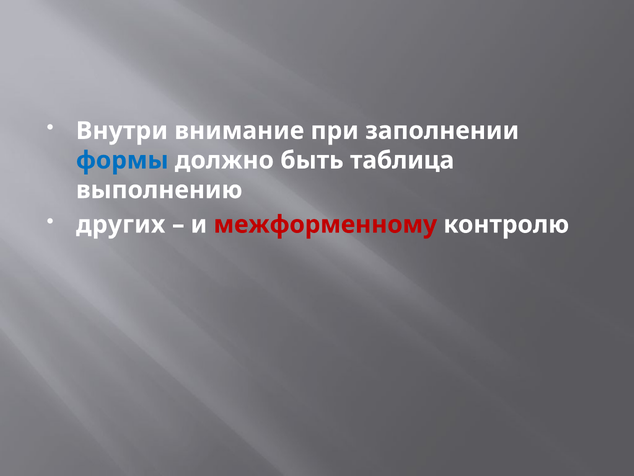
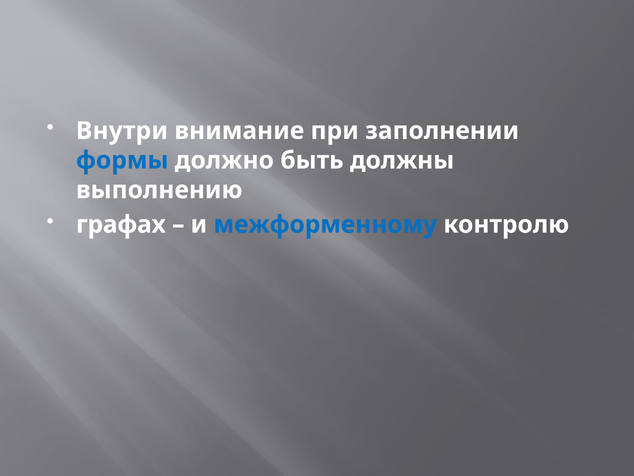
таблица: таблица -> должны
других: других -> графах
межформенному colour: red -> blue
